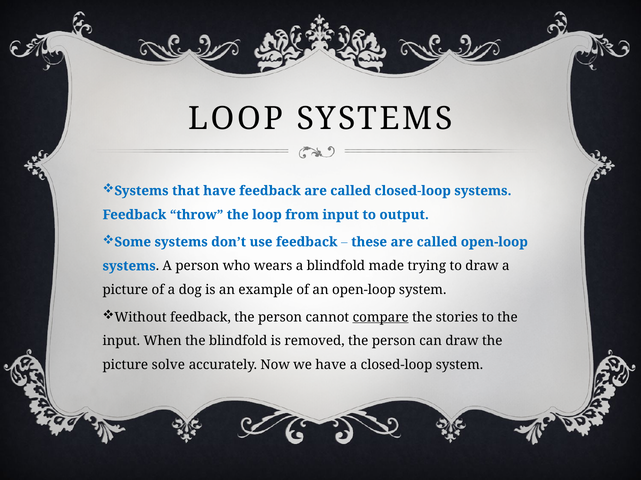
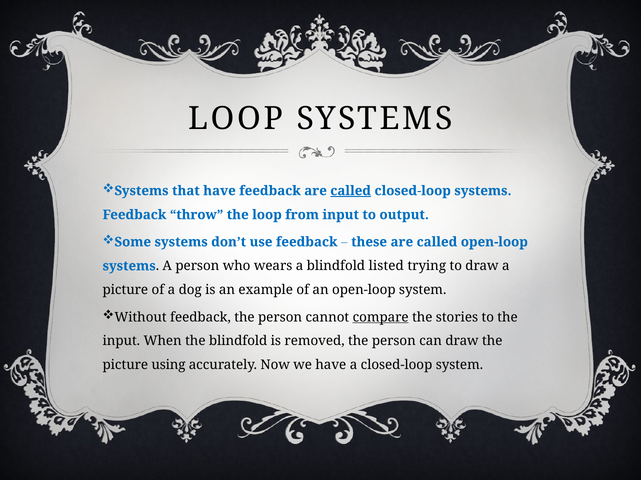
called at (351, 191) underline: none -> present
made: made -> listed
solve: solve -> using
